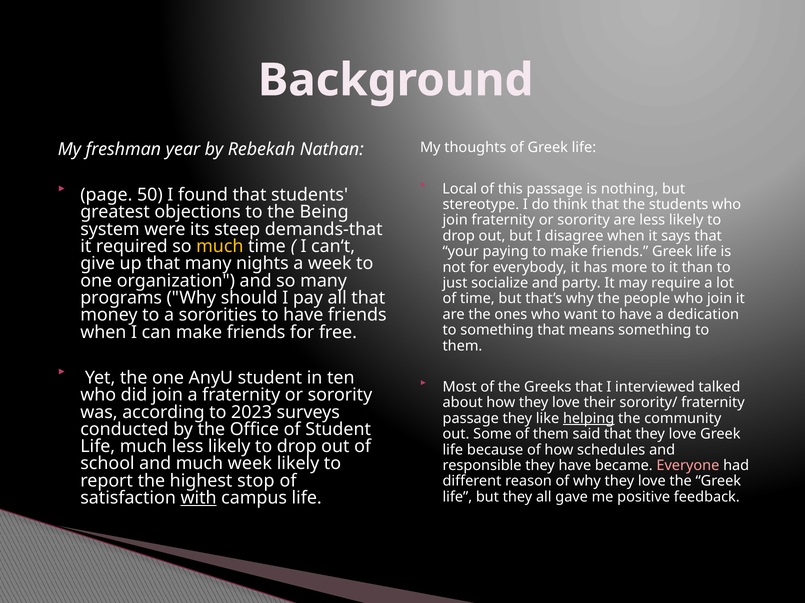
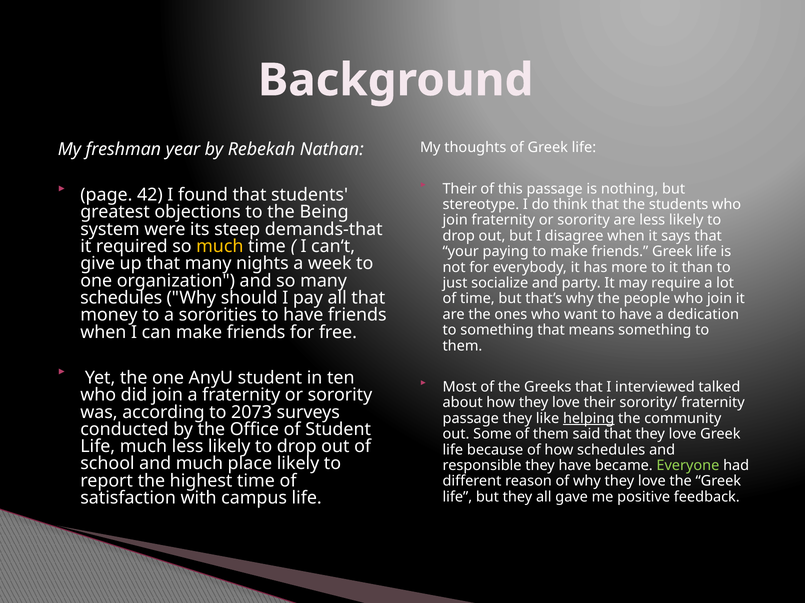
Local at (460, 189): Local -> Their
50: 50 -> 42
programs at (121, 298): programs -> schedules
2023: 2023 -> 2073
much week: week -> place
Everyone colour: pink -> light green
highest stop: stop -> time
with underline: present -> none
